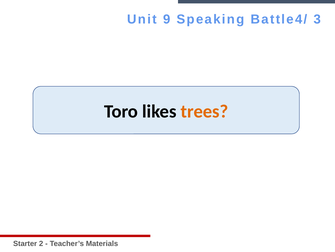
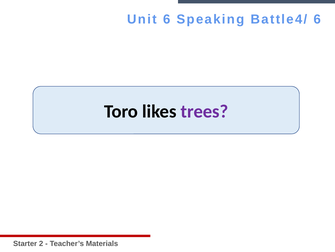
Unit 9: 9 -> 6
Battle4/ 3: 3 -> 6
trees colour: orange -> purple
